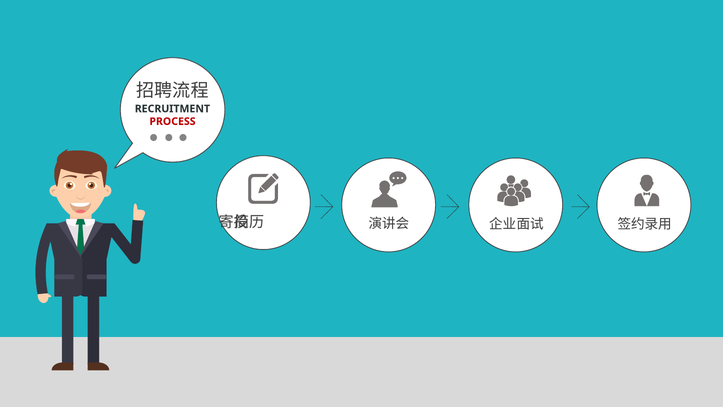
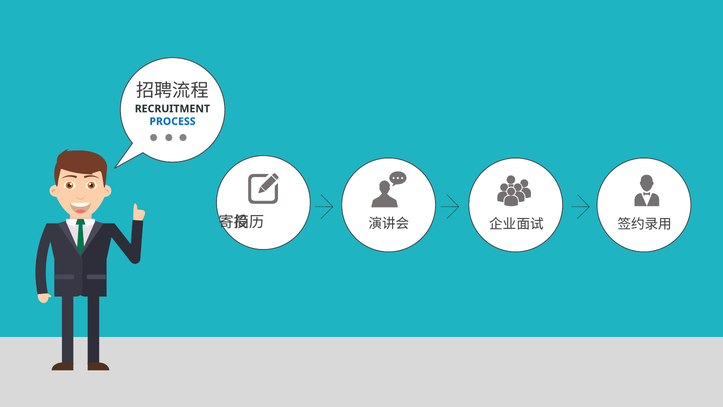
PROCESS colour: red -> blue
